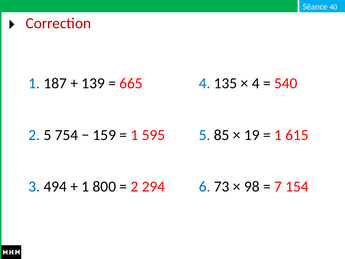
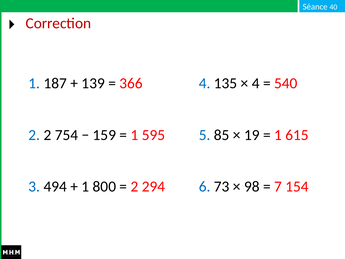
665: 665 -> 366
2 5: 5 -> 2
